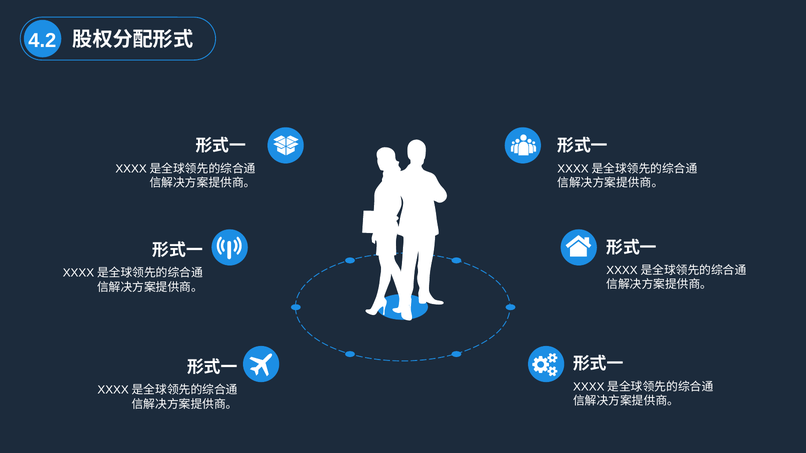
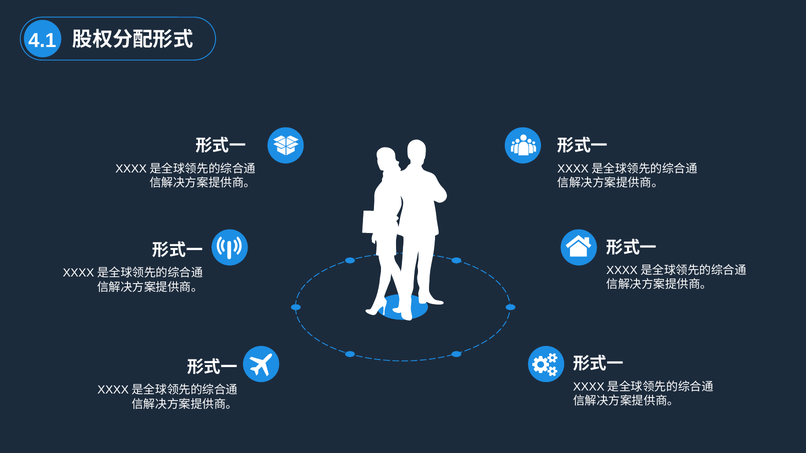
4.2: 4.2 -> 4.1
